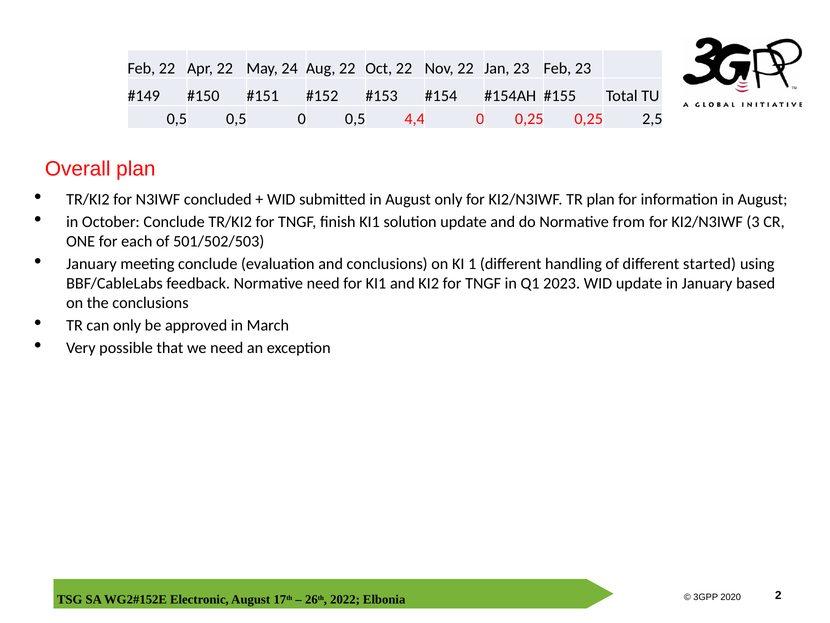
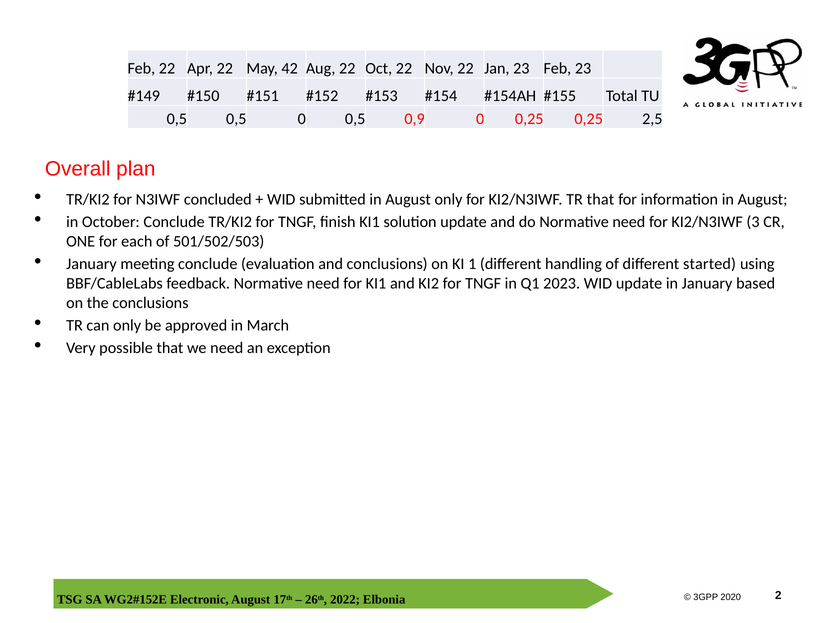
24: 24 -> 42
4,4: 4,4 -> 0,9
TR plan: plan -> that
do Normative from: from -> need
